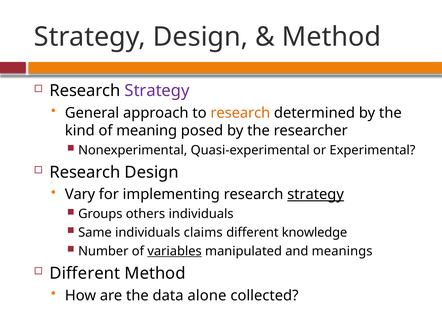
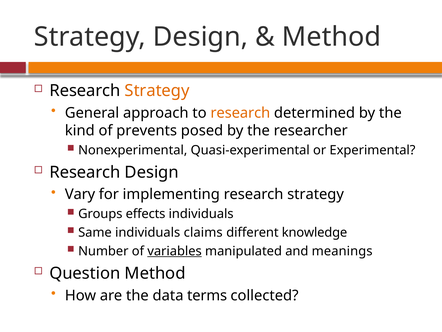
Strategy at (157, 91) colour: purple -> orange
meaning: meaning -> prevents
strategy at (316, 194) underline: present -> none
others: others -> effects
Different at (85, 273): Different -> Question
alone: alone -> terms
